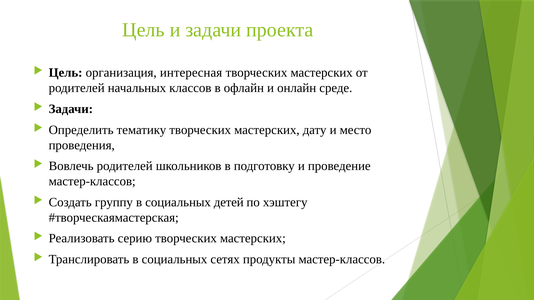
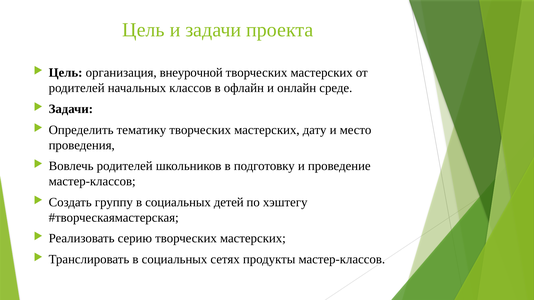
интересная: интересная -> внеурочной
